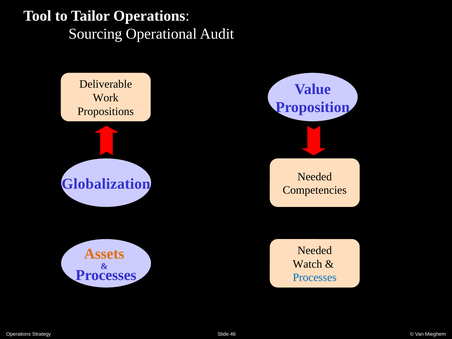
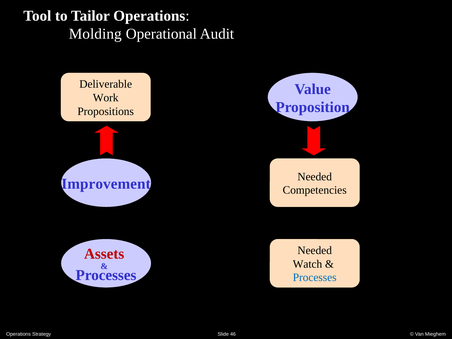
Sourcing: Sourcing -> Molding
Globalization: Globalization -> Improvement
Assets at (104, 254) colour: orange -> red
